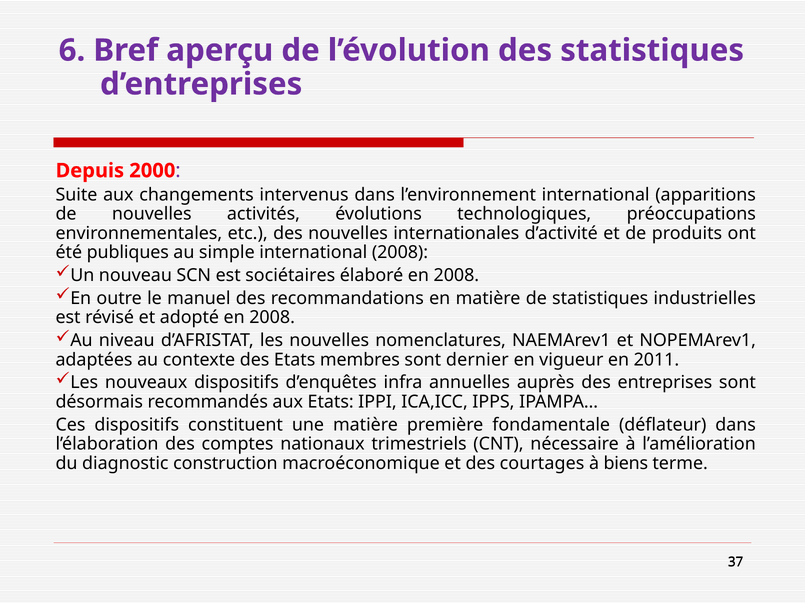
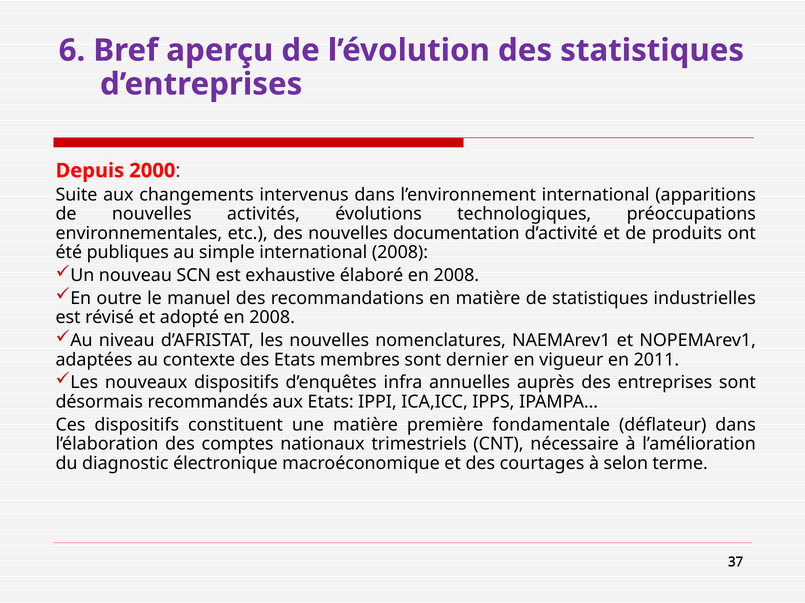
internationales: internationales -> documentation
sociétaires: sociétaires -> exhaustive
construction: construction -> électronique
biens: biens -> selon
